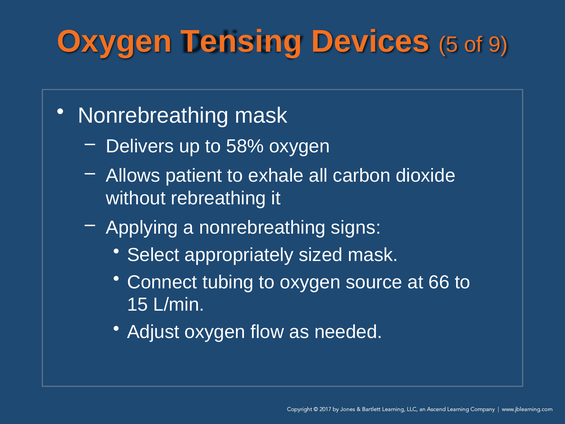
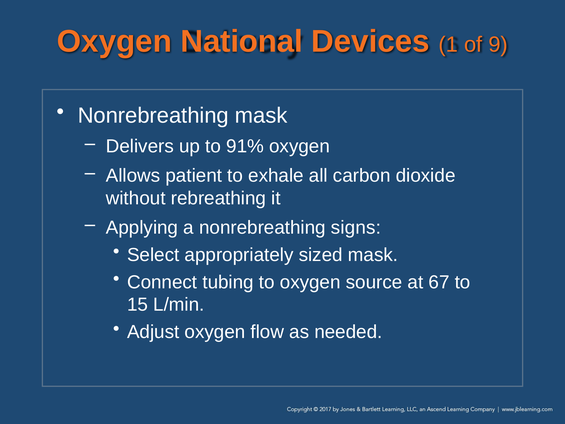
Tensing: Tensing -> National
5: 5 -> 1
58%: 58% -> 91%
66: 66 -> 67
